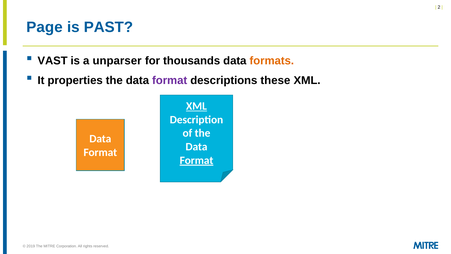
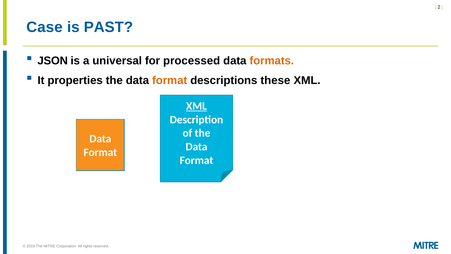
Page: Page -> Case
VAST: VAST -> JSON
unparser: unparser -> universal
thousands: thousands -> processed
format at (170, 80) colour: purple -> orange
Format at (197, 160) underline: present -> none
